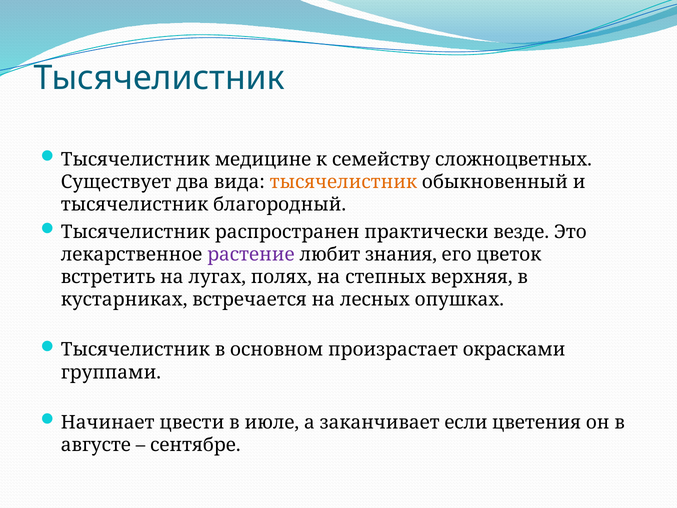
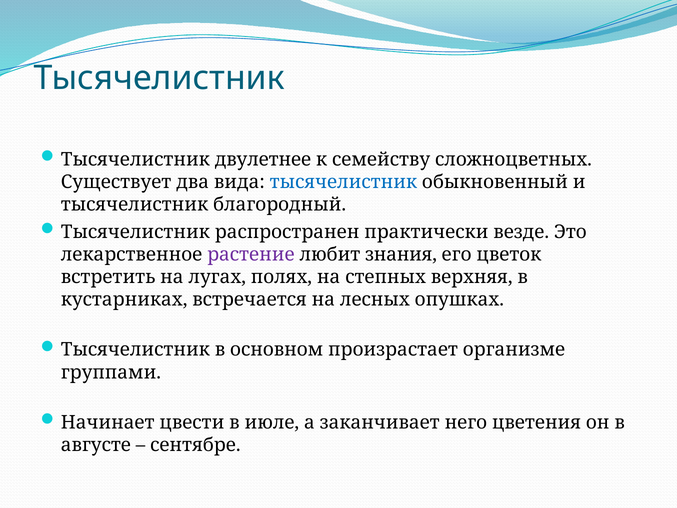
медицине: медицине -> двулетнее
тысячелистник at (343, 182) colour: orange -> blue
окрасками: окрасками -> организме
если: если -> него
